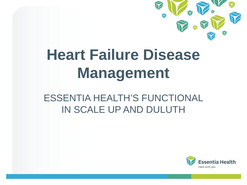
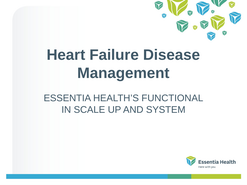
DULUTH: DULUTH -> SYSTEM
